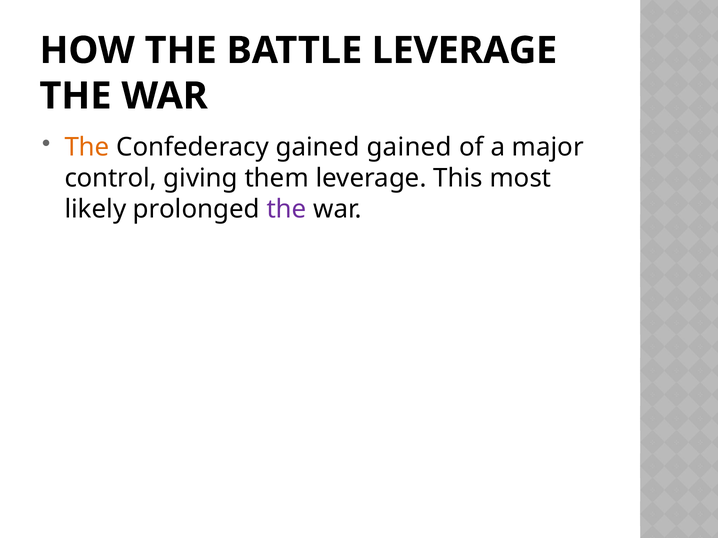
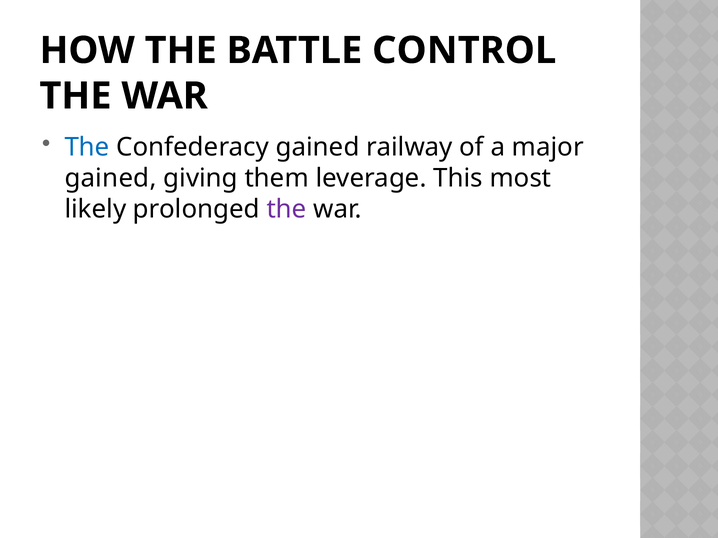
BATTLE LEVERAGE: LEVERAGE -> CONTROL
The at (87, 147) colour: orange -> blue
gained gained: gained -> railway
control at (111, 178): control -> gained
